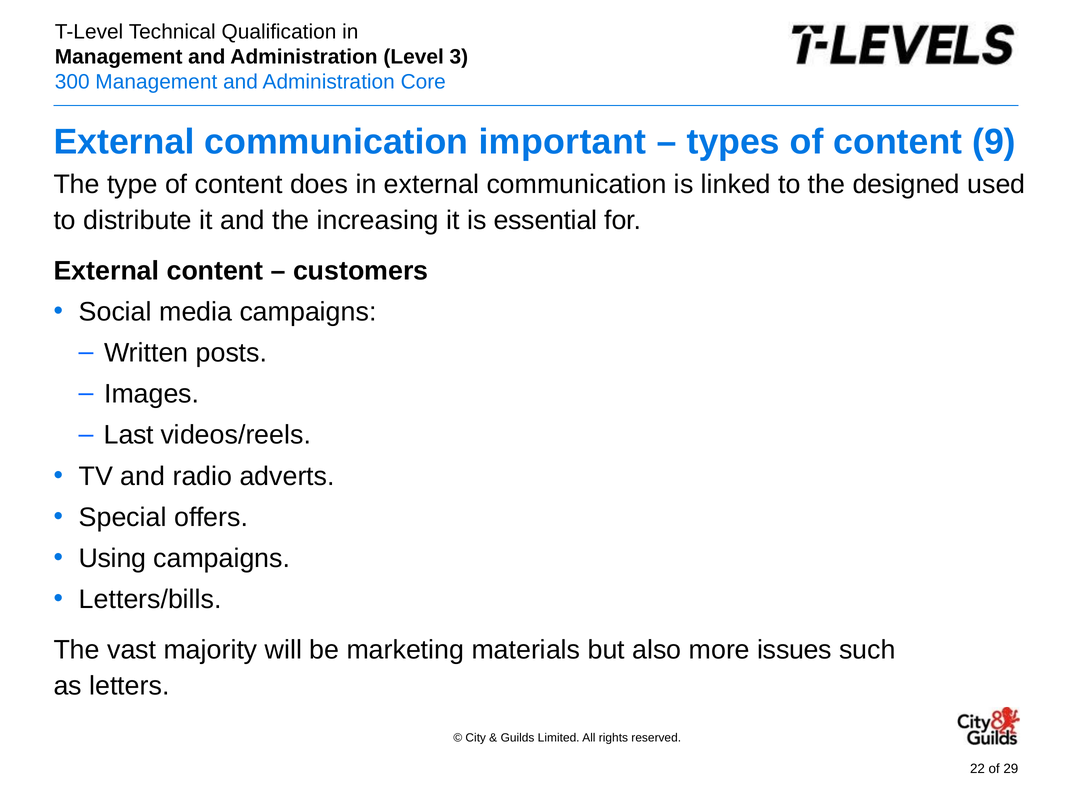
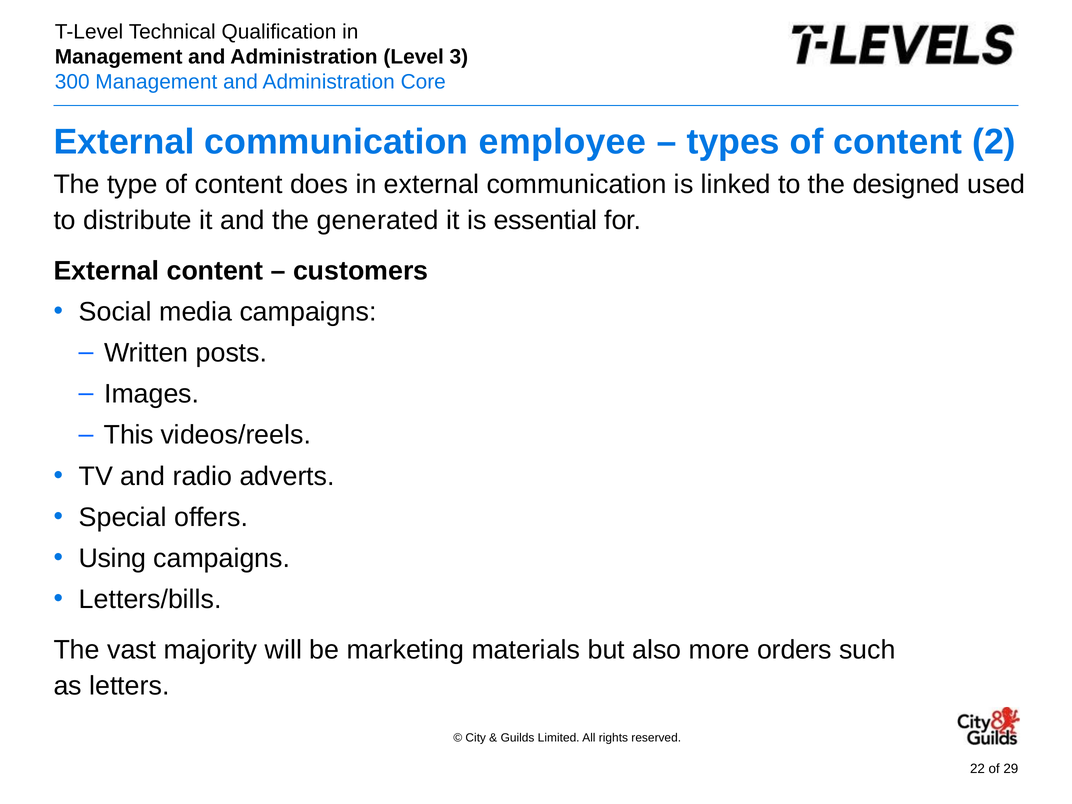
important: important -> employee
9: 9 -> 2
increasing: increasing -> generated
Last: Last -> This
issues: issues -> orders
